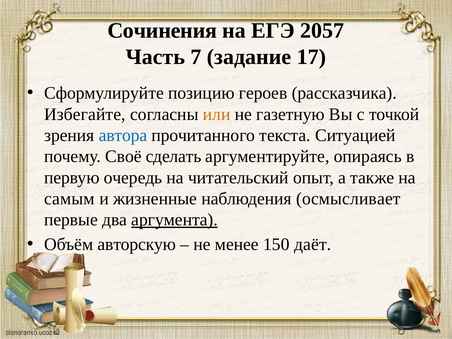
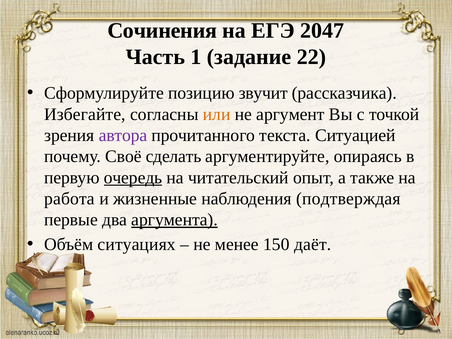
2057: 2057 -> 2047
7: 7 -> 1
17: 17 -> 22
героев: героев -> звучит
газетную: газетную -> аргумент
автора colour: blue -> purple
очередь underline: none -> present
самым: самым -> работа
осмысливает: осмысливает -> подтверждая
авторскую: авторскую -> ситуациях
